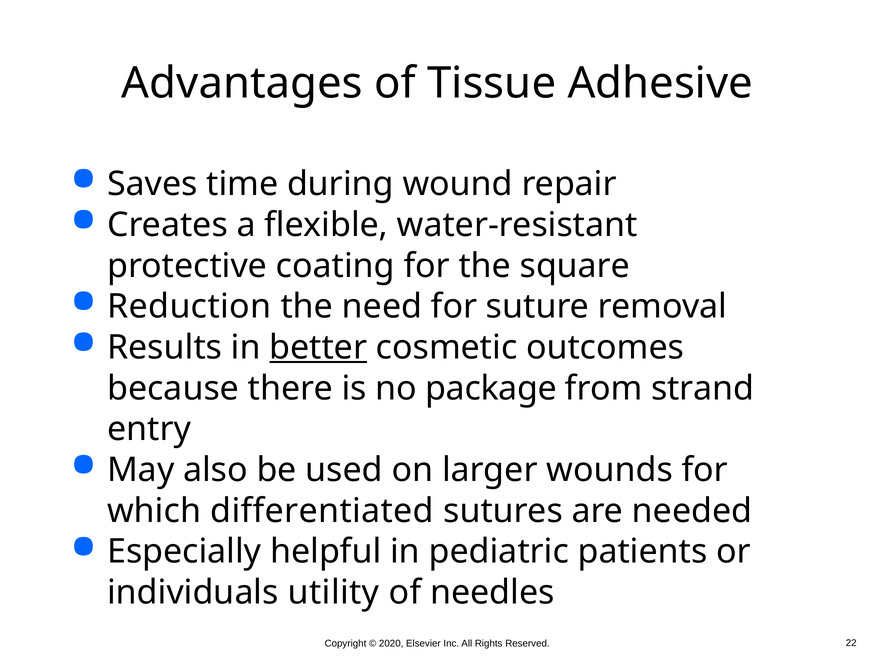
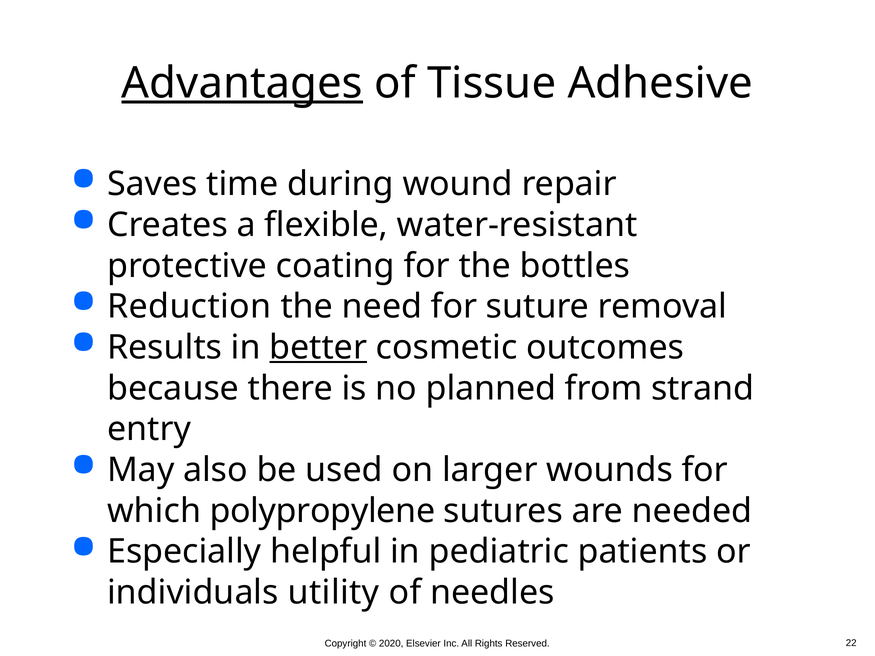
Advantages underline: none -> present
square: square -> bottles
package: package -> planned
differentiated: differentiated -> polypropylene
